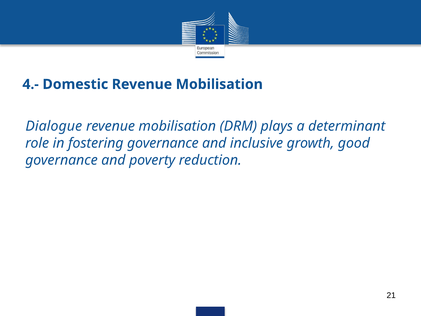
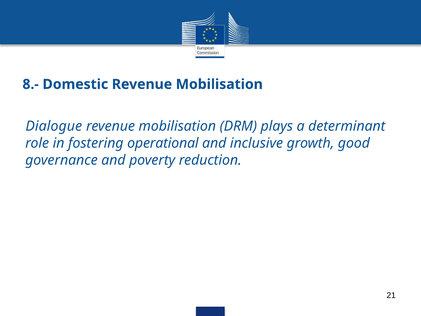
4.-: 4.- -> 8.-
fostering governance: governance -> operational
